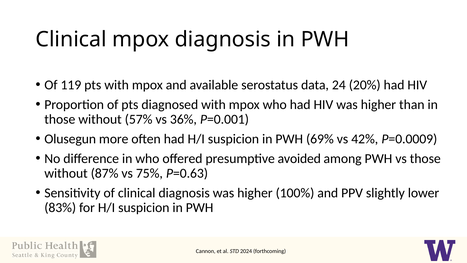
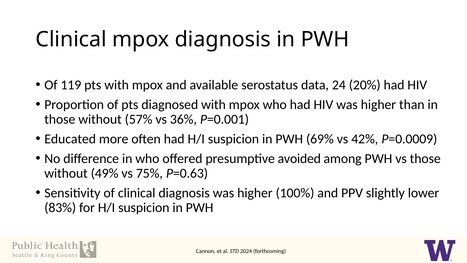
Olusegun: Olusegun -> Educated
87%: 87% -> 49%
